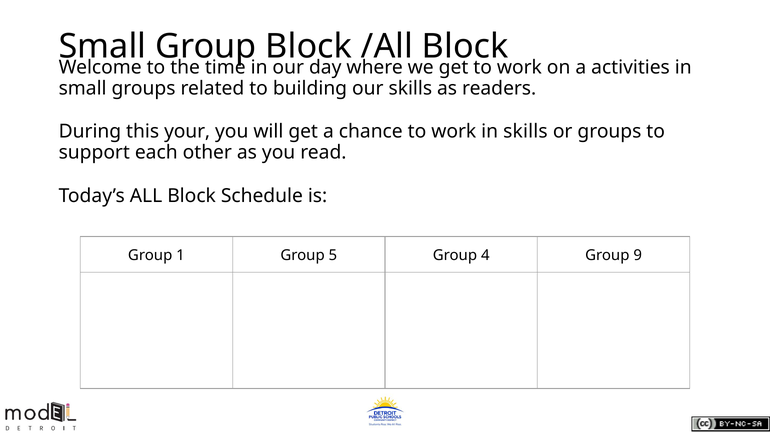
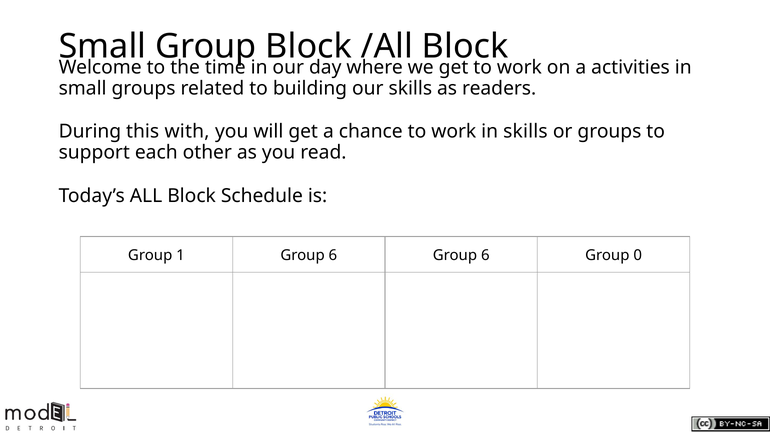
your: your -> with
1 Group 5: 5 -> 6
4 at (485, 255): 4 -> 6
9: 9 -> 0
